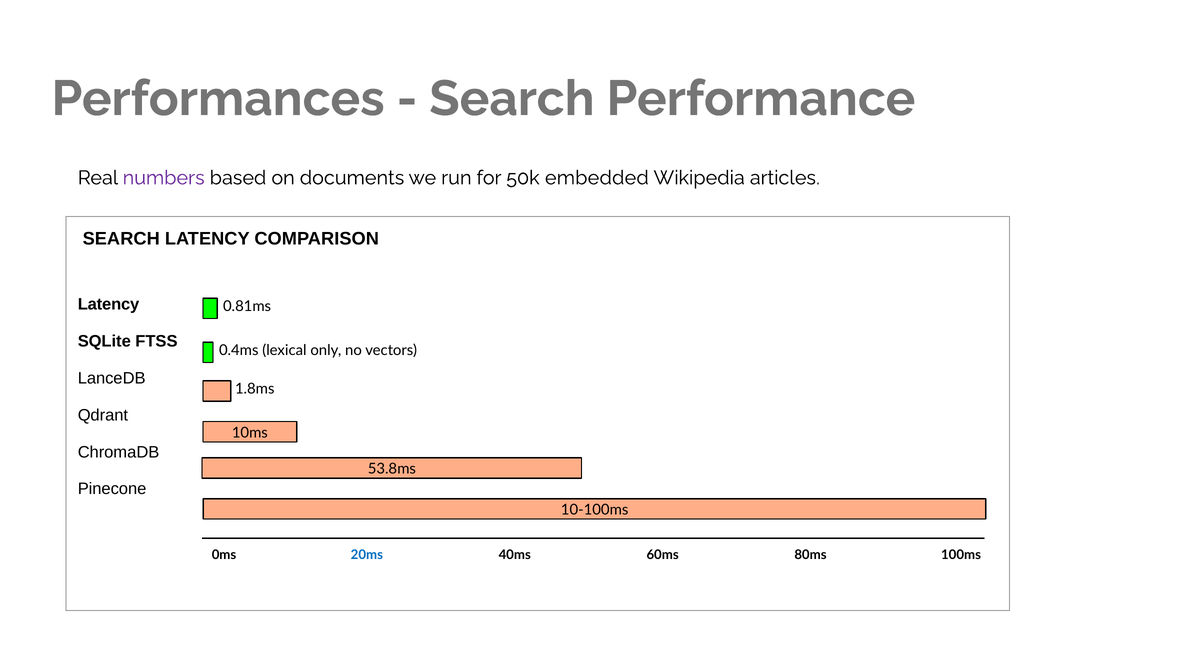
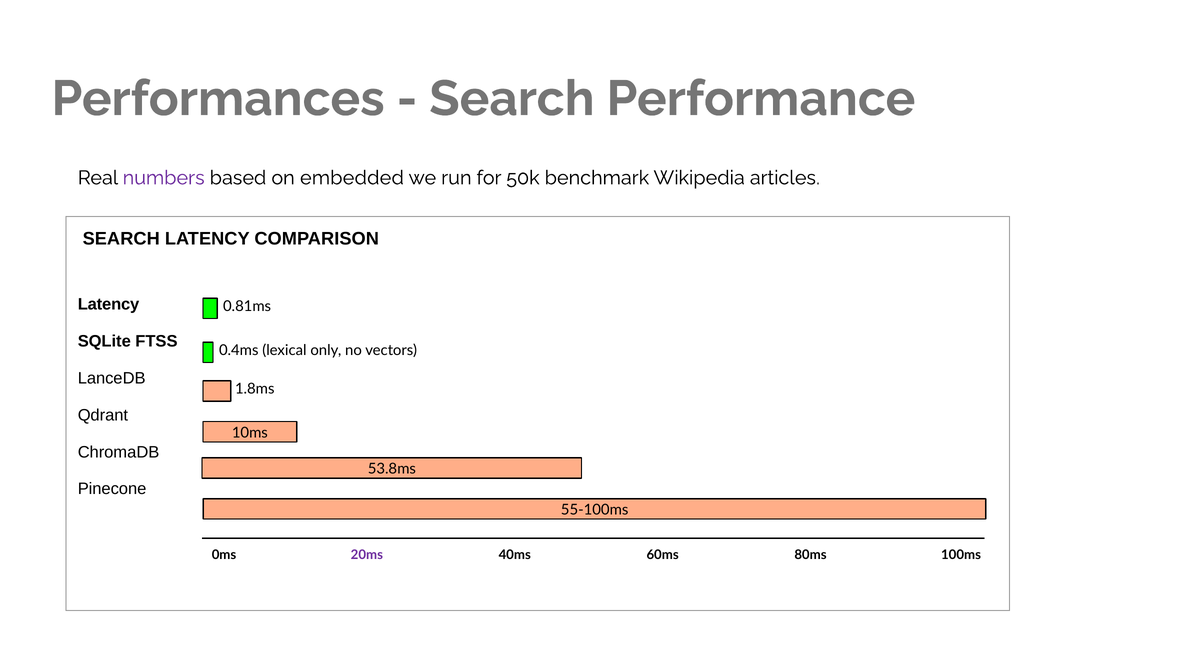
documents: documents -> embedded
embedded: embedded -> benchmark
10-100ms: 10-100ms -> 55-100ms
20ms colour: blue -> purple
